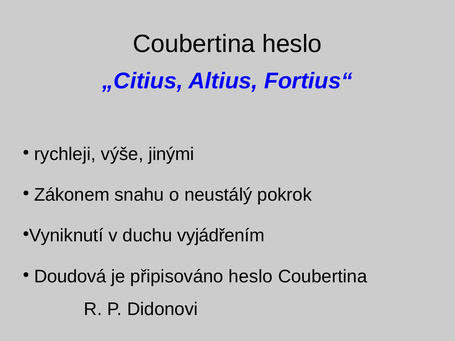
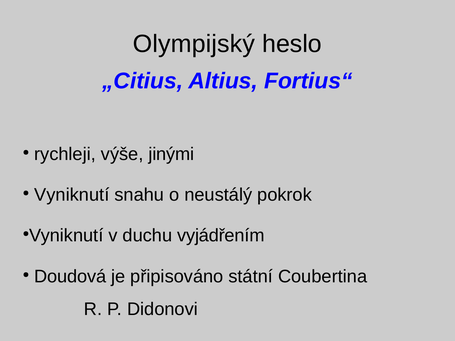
Coubertina at (194, 44): Coubertina -> Olympijský
Zákonem at (72, 195): Zákonem -> Vyniknutí
připisováno heslo: heslo -> státní
